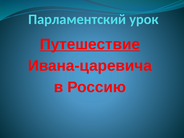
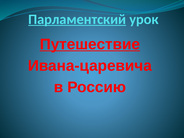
Парламентский underline: none -> present
